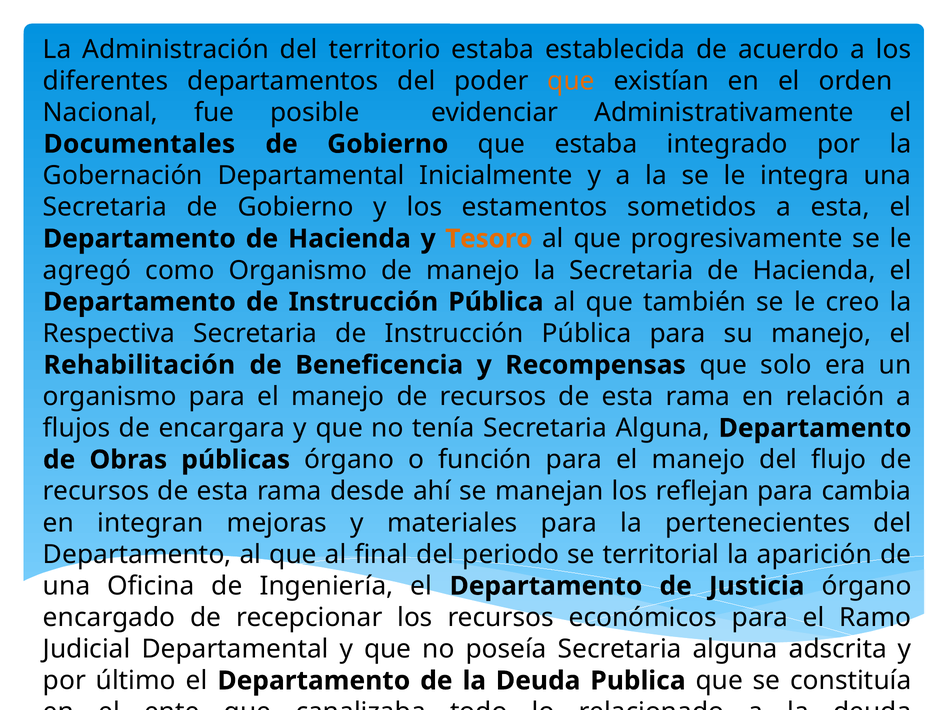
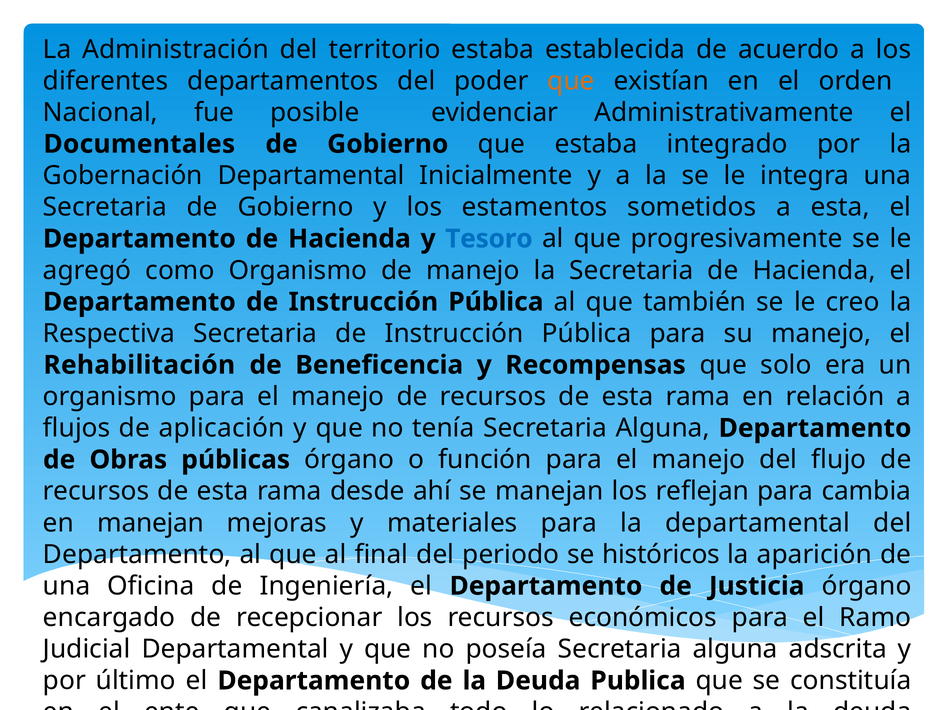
Tesoro colour: orange -> blue
encargara: encargara -> aplicación
en integran: integran -> manejan
la pertenecientes: pertenecientes -> departamental
territorial: territorial -> históricos
